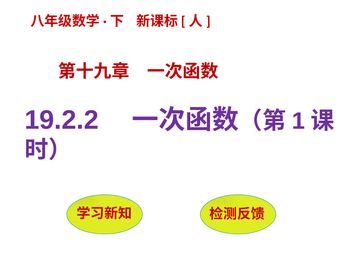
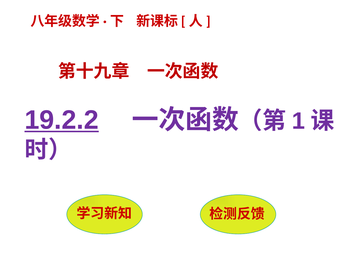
19.2.2 underline: none -> present
